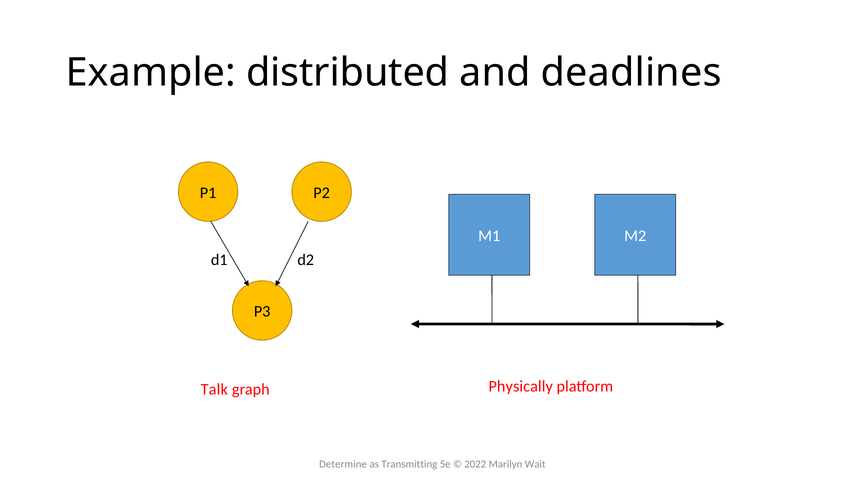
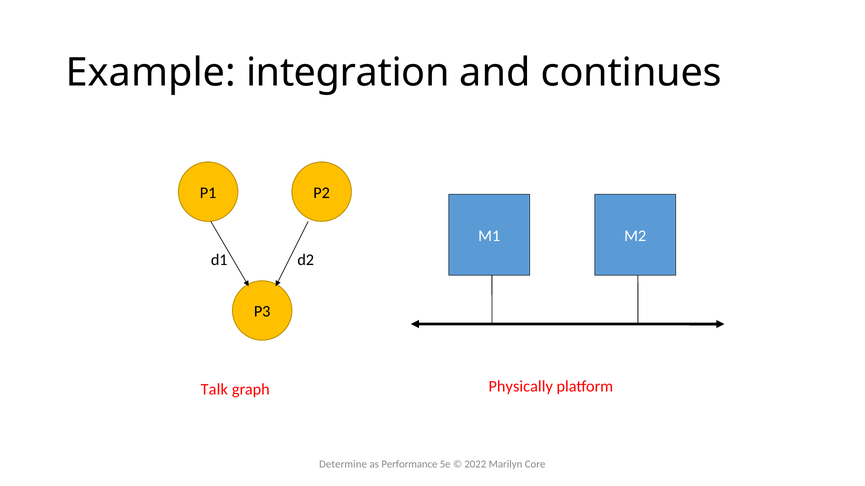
distributed: distributed -> integration
deadlines: deadlines -> continues
Transmitting: Transmitting -> Performance
Wait: Wait -> Core
